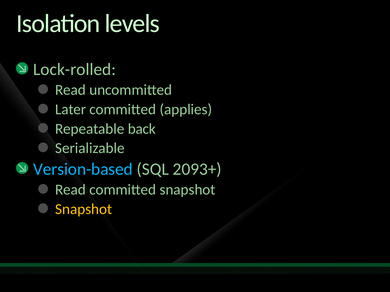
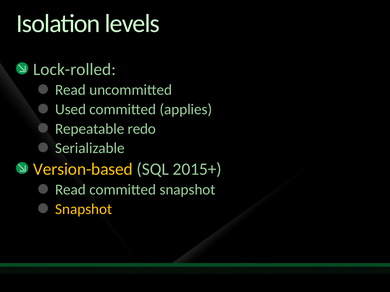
Later: Later -> Used
back: back -> redo
Version-based colour: light blue -> yellow
2093+: 2093+ -> 2015+
